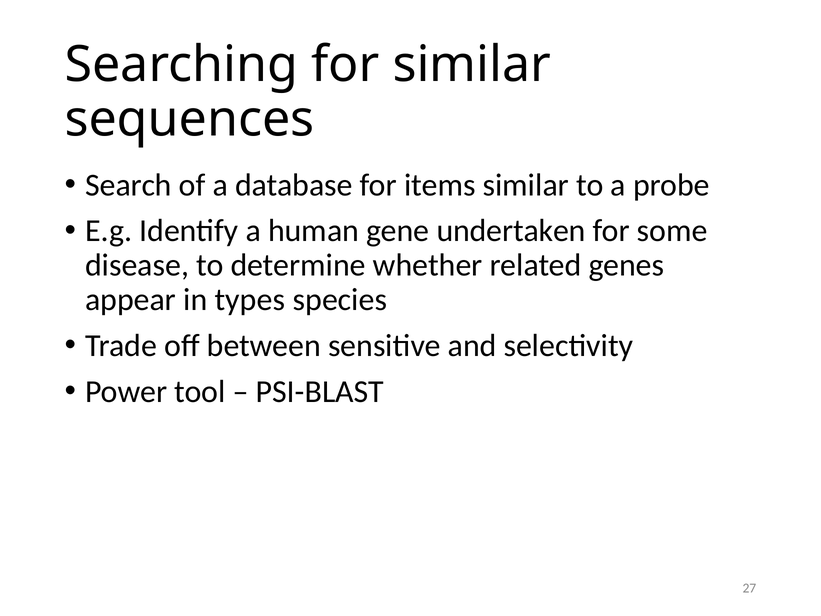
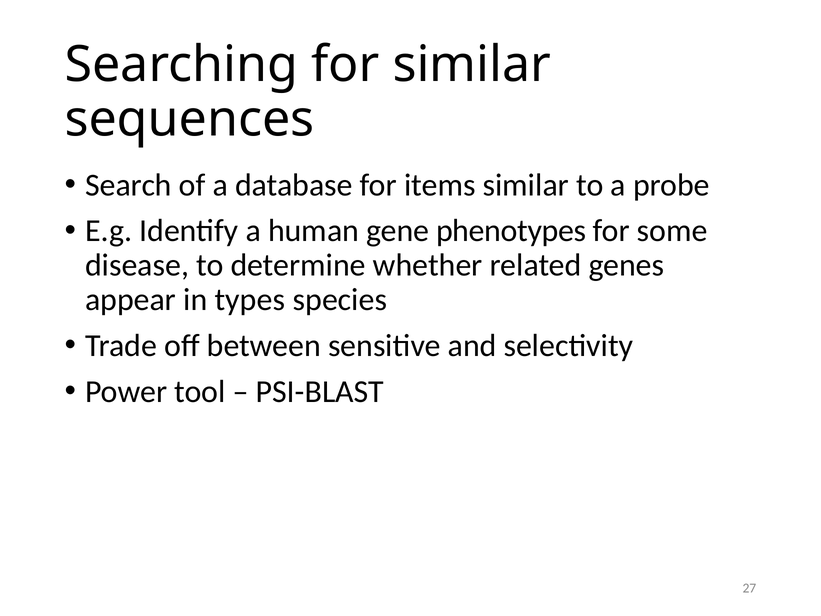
undertaken: undertaken -> phenotypes
